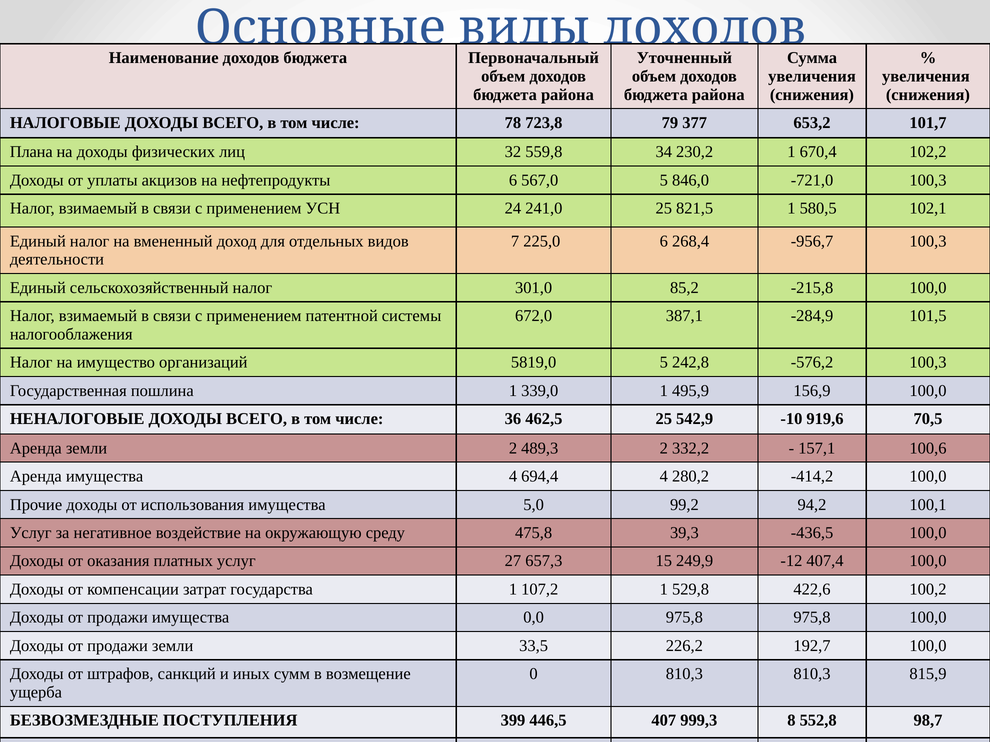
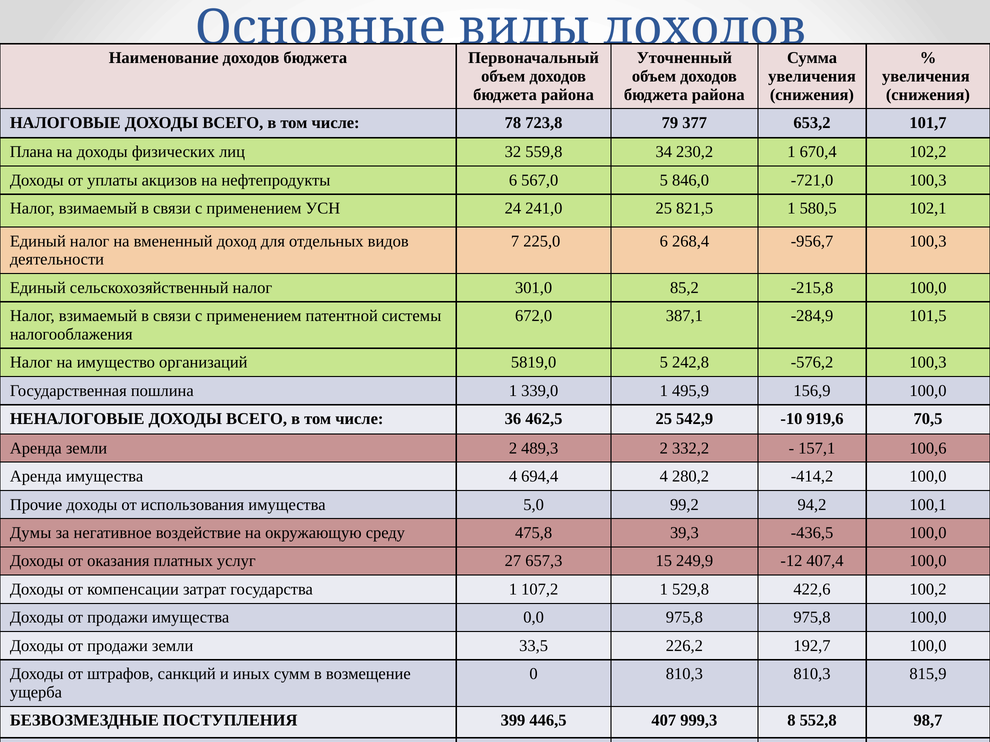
Услуг at (31, 533): Услуг -> Думы
